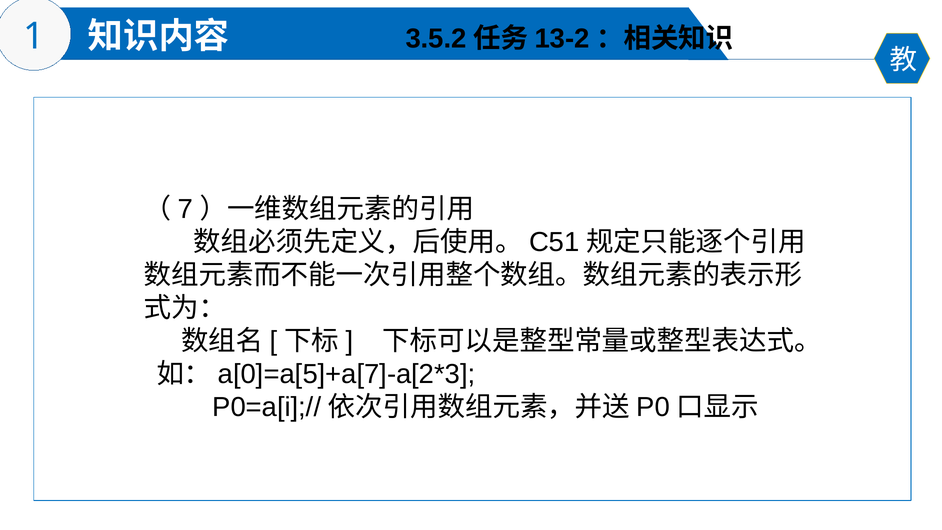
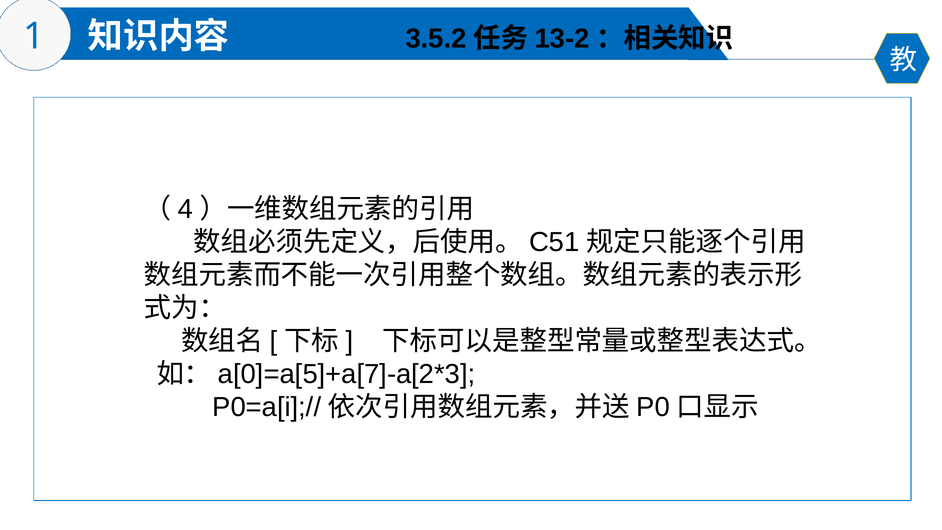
7: 7 -> 4
